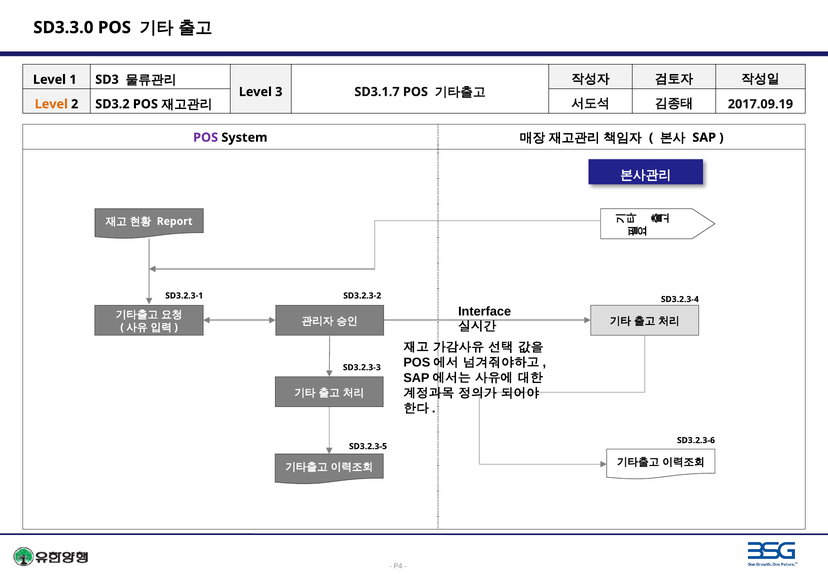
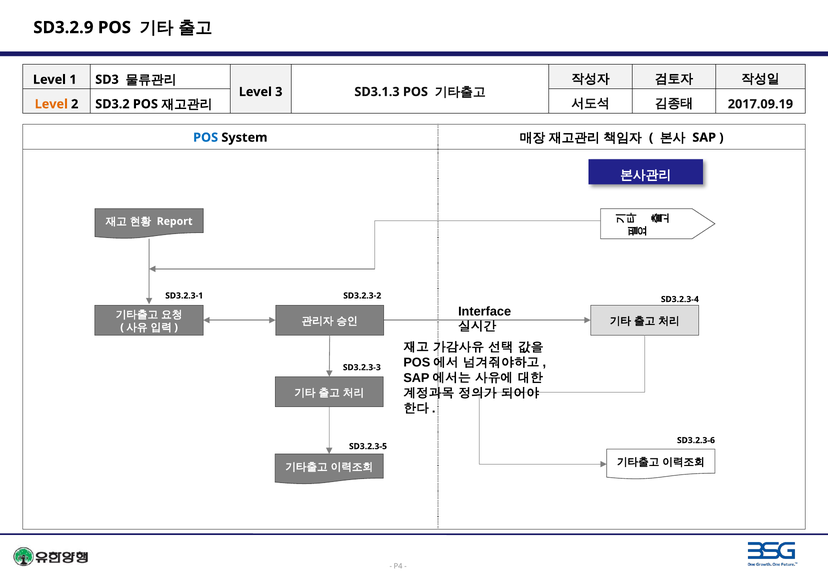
SD3.3.0: SD3.3.0 -> SD3.2.9
SD3.1.7: SD3.1.7 -> SD3.1.3
POS at (206, 137) colour: purple -> blue
